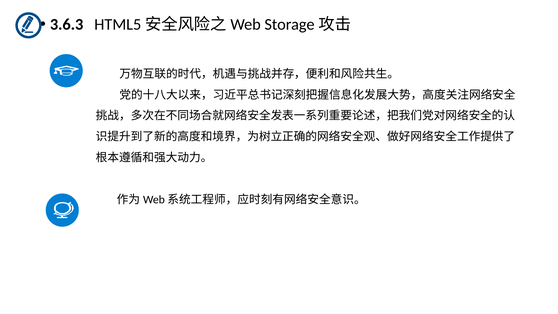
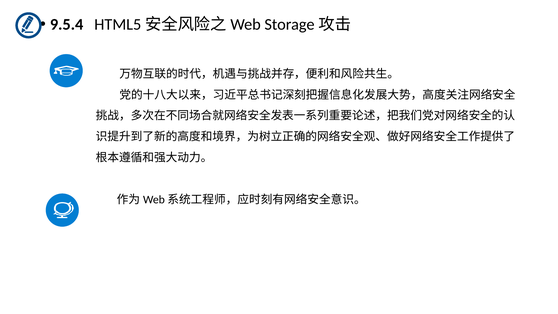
3.6.3: 3.6.3 -> 9.5.4
